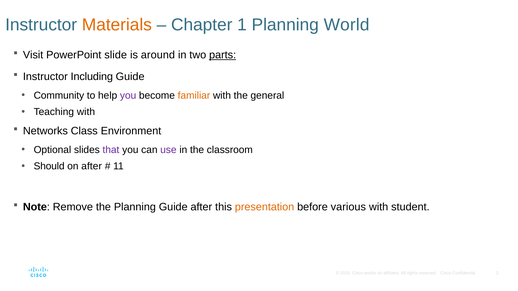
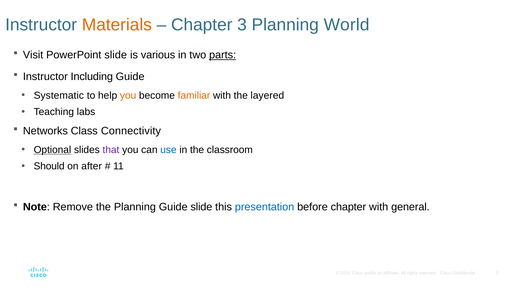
1: 1 -> 3
around: around -> various
Community: Community -> Systematic
you at (128, 96) colour: purple -> orange
general: general -> layered
Teaching with: with -> labs
Environment: Environment -> Connectivity
Optional underline: none -> present
use colour: purple -> blue
Guide after: after -> slide
presentation colour: orange -> blue
before various: various -> chapter
student: student -> general
